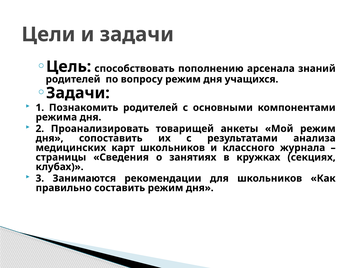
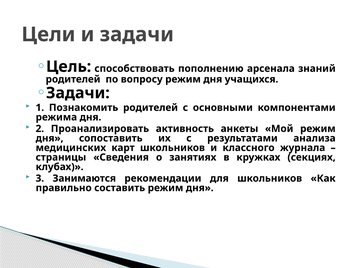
товарищей: товарищей -> активность
